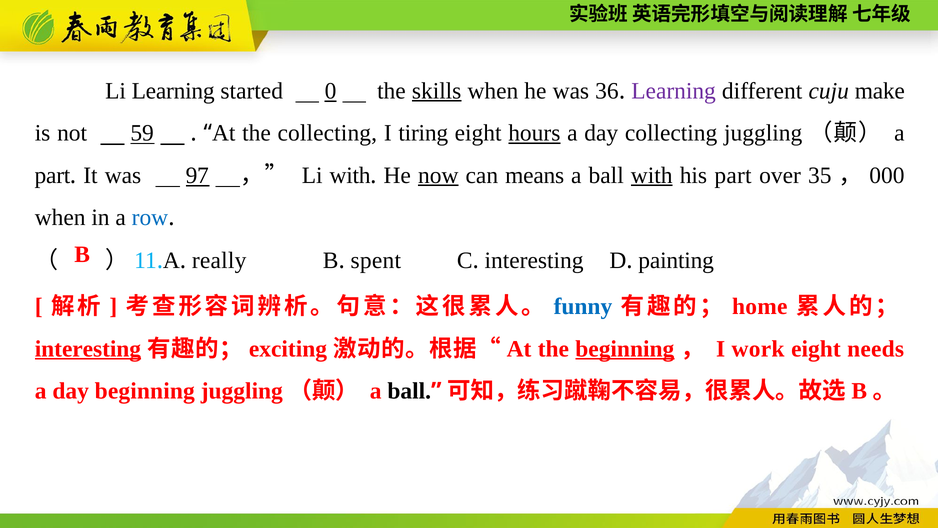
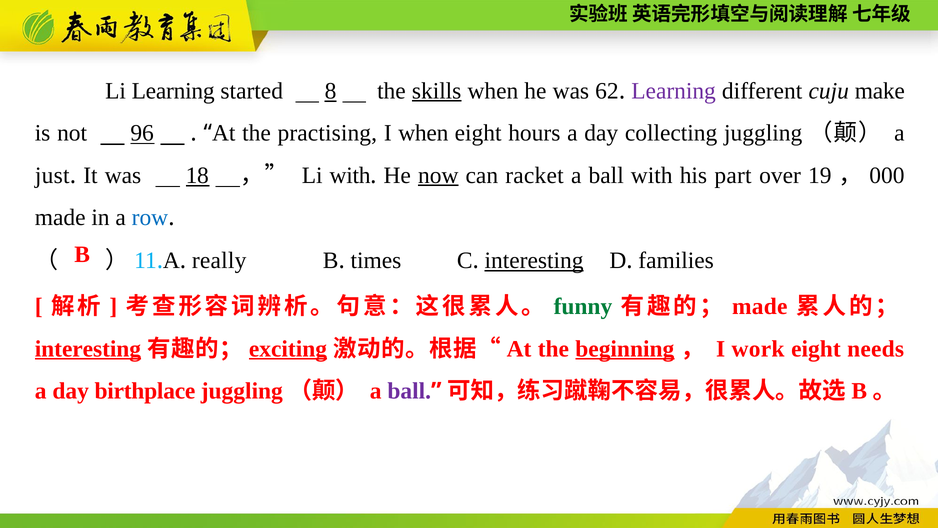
0: 0 -> 8
36: 36 -> 62
59: 59 -> 96
the collecting: collecting -> practising
I tiring: tiring -> when
hours underline: present -> none
part at (52, 175): part -> just
97: 97 -> 18
means: means -> racket
with at (652, 175) underline: present -> none
35: 35 -> 19
when at (60, 217): when -> made
spent: spent -> times
interesting at (534, 261) underline: none -> present
painting: painting -> families
funny colour: blue -> green
home at (760, 306): home -> made
exciting underline: none -> present
day beginning: beginning -> birthplace
ball at (409, 391) colour: black -> purple
